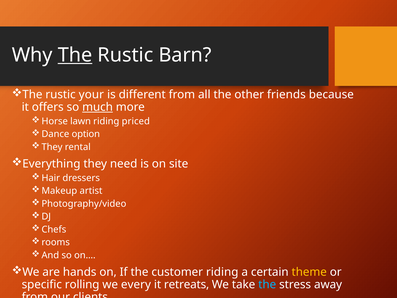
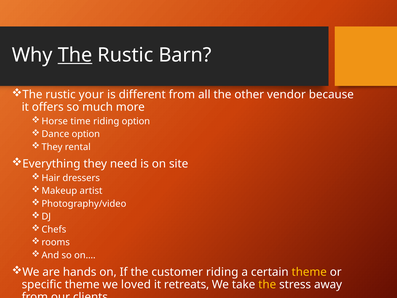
friends: friends -> vendor
much underline: present -> none
lawn: lawn -> time
riding priced: priced -> option
specific rolling: rolling -> theme
every: every -> loved
the at (267, 284) colour: light blue -> yellow
